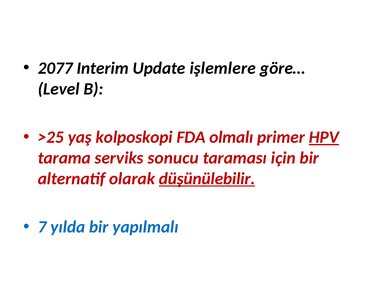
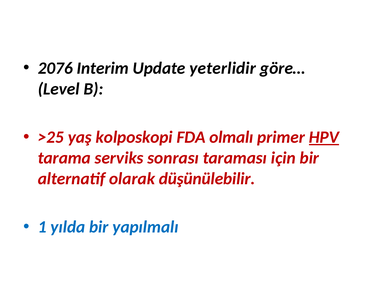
2077: 2077 -> 2076
işlemlere: işlemlere -> yeterlidir
sonucu: sonucu -> sonrası
düşünülebilir underline: present -> none
7: 7 -> 1
